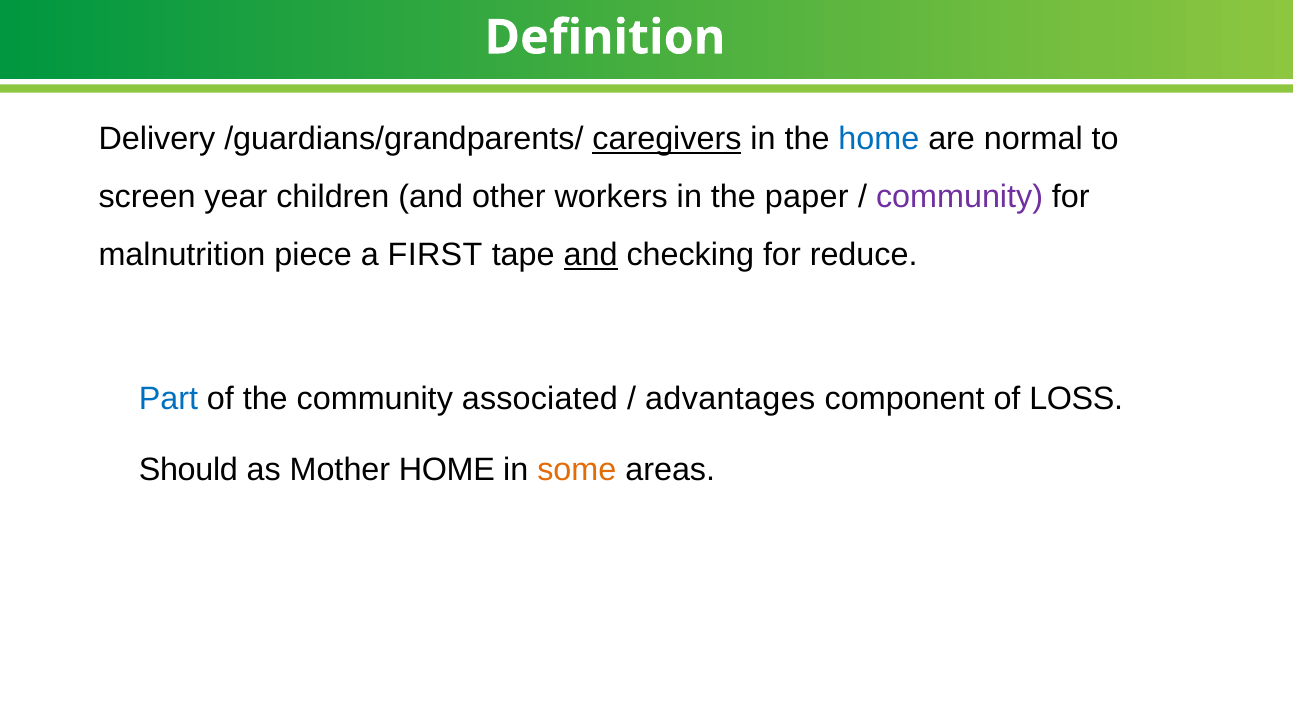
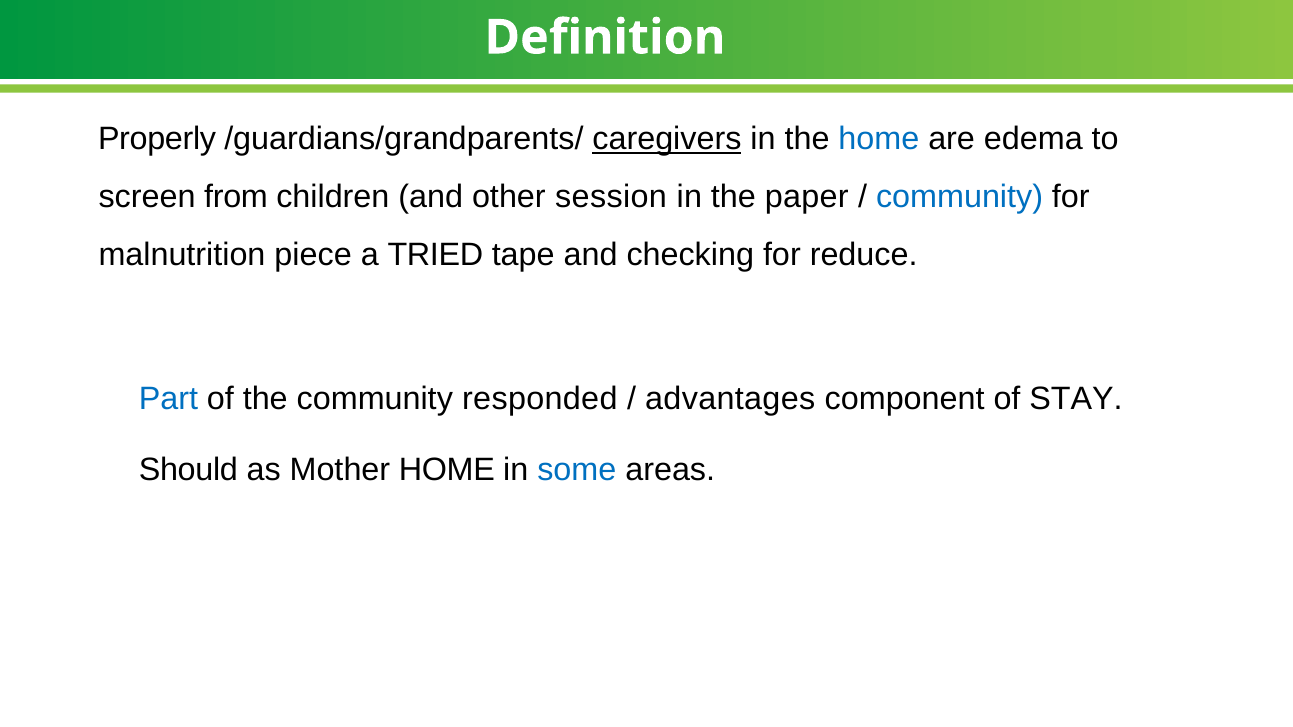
Delivery: Delivery -> Properly
normal: normal -> edema
year: year -> from
workers: workers -> session
community at (960, 197) colour: purple -> blue
FIRST: FIRST -> TRIED
and at (591, 255) underline: present -> none
associated: associated -> responded
LOSS: LOSS -> STAY
some colour: orange -> blue
